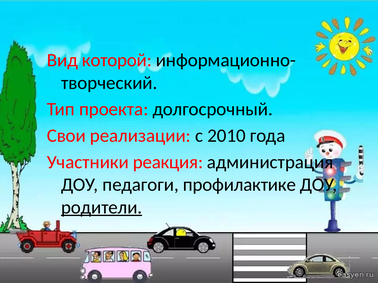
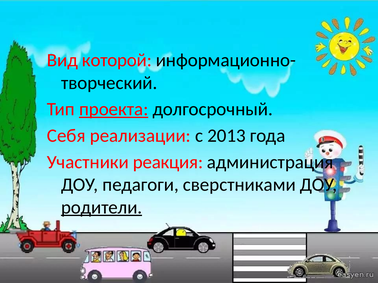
проекта underline: none -> present
Свои: Свои -> Себя
2010: 2010 -> 2013
профилактике: профилактике -> сверстниками
